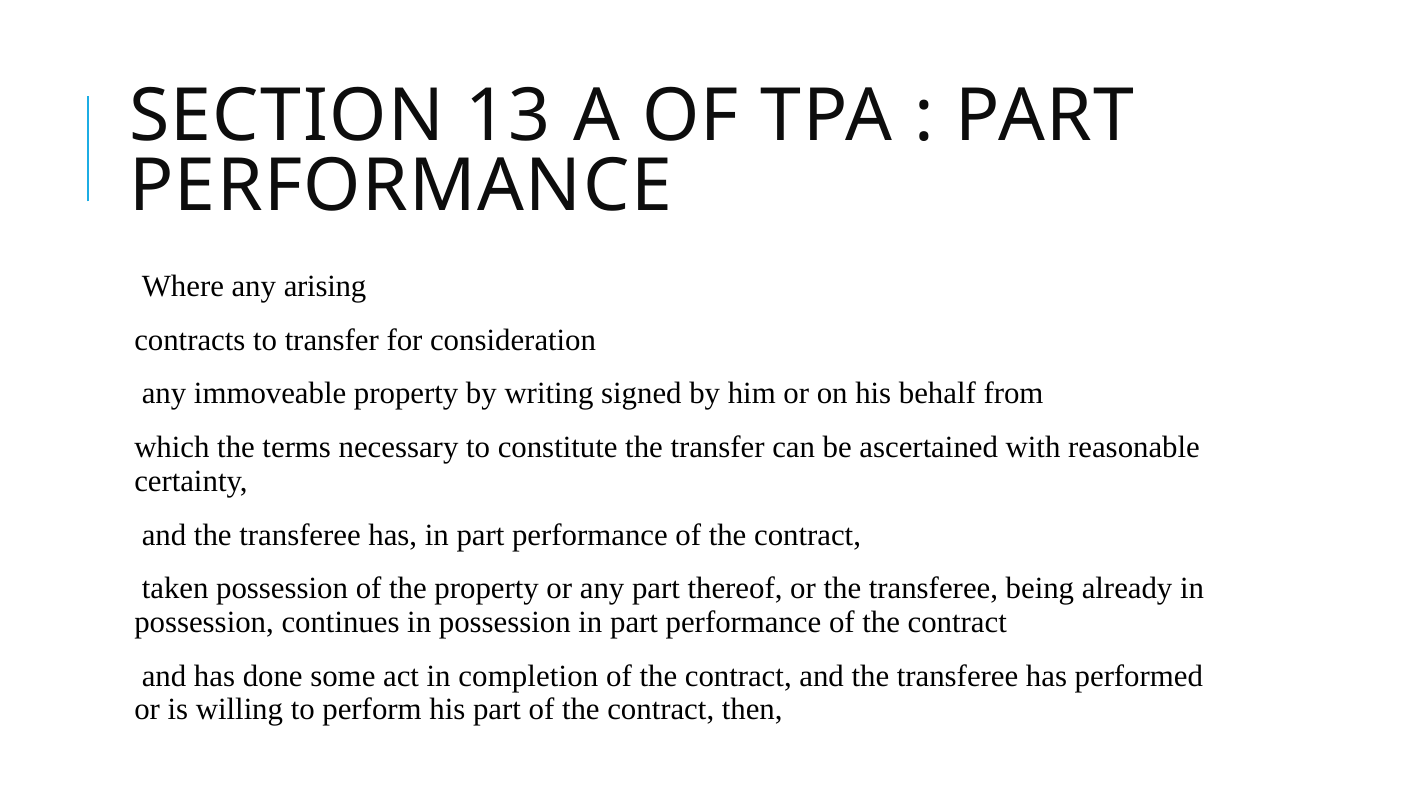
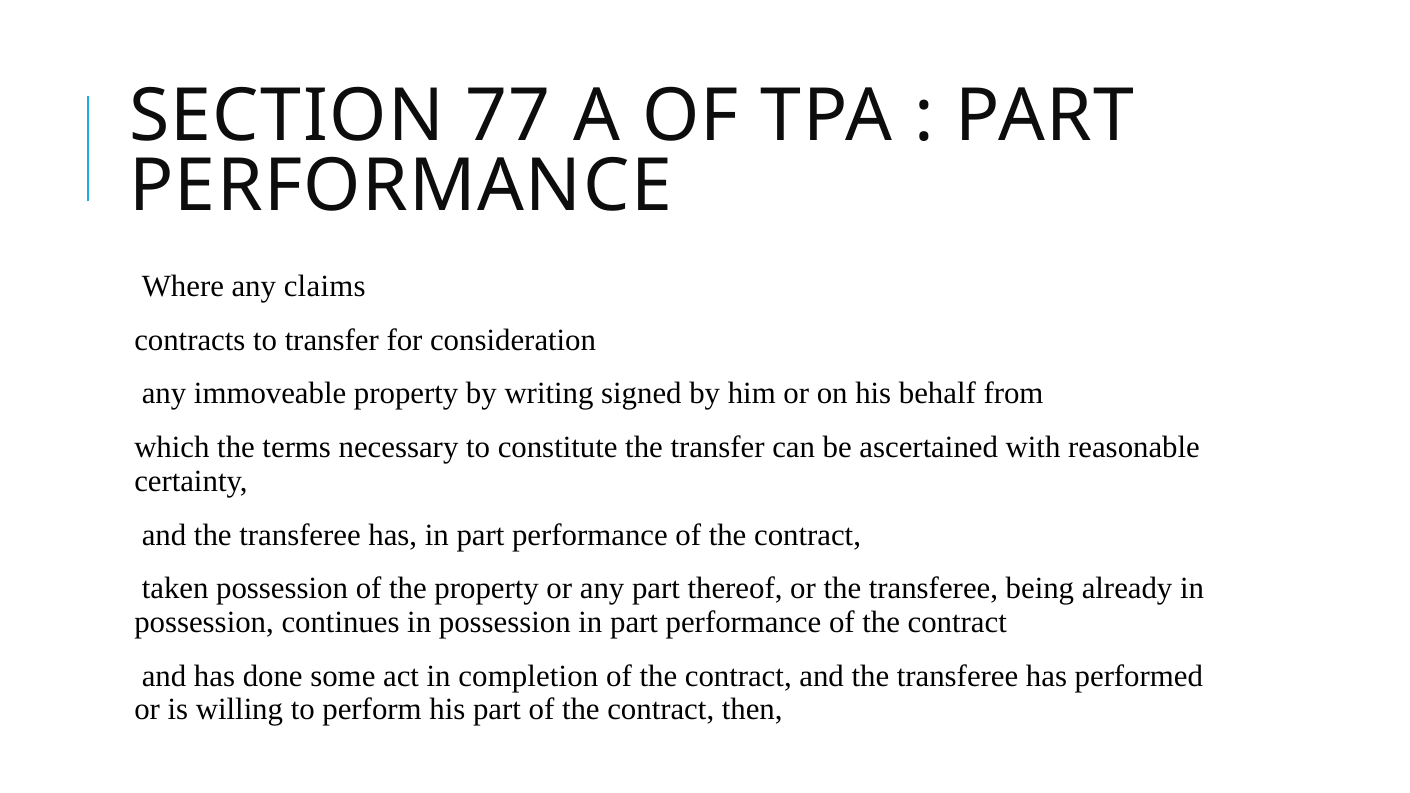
13: 13 -> 77
arising: arising -> claims
